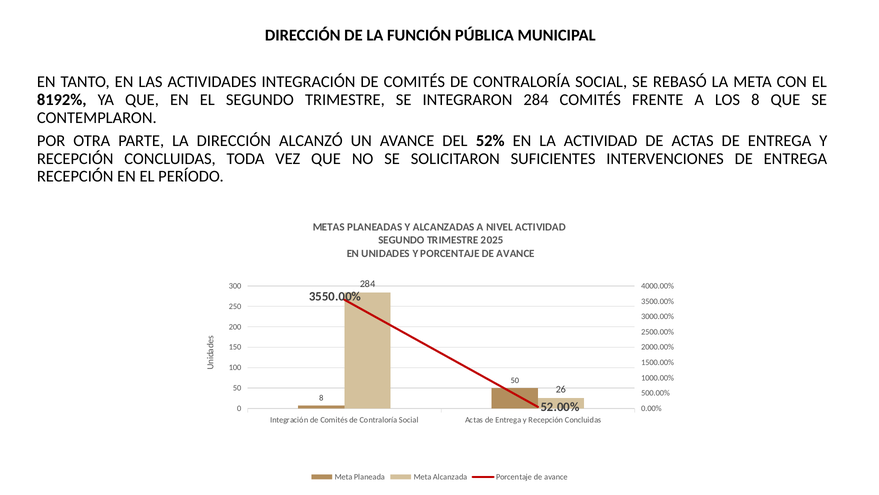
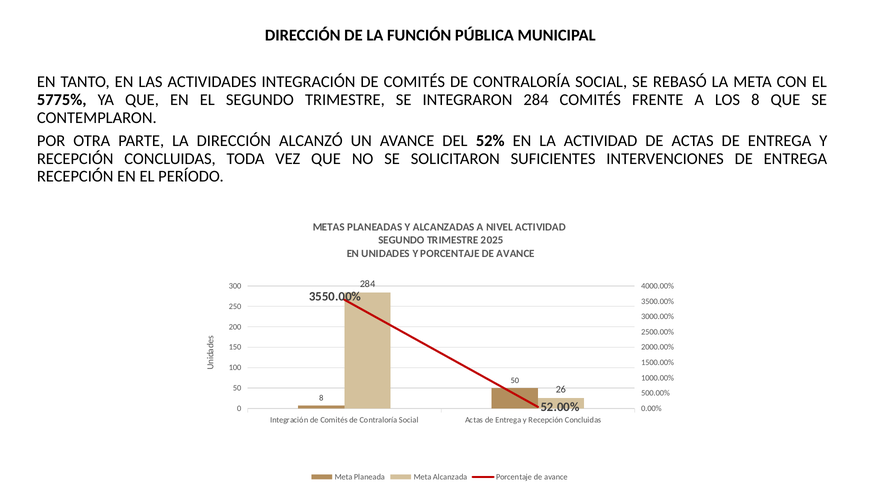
8192%: 8192% -> 5775%
